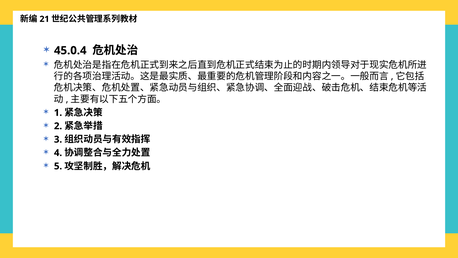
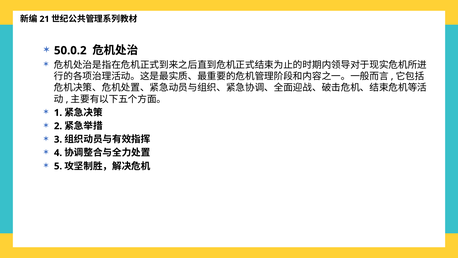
45.0.4: 45.0.4 -> 50.0.2
